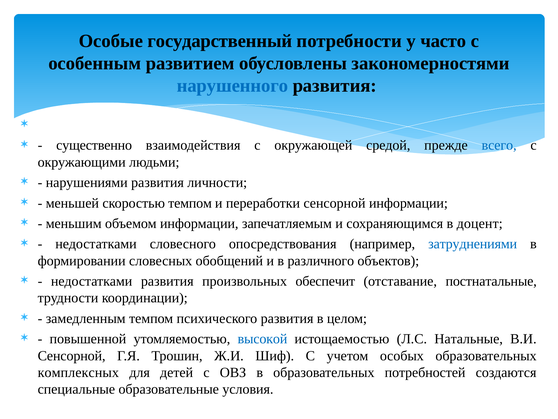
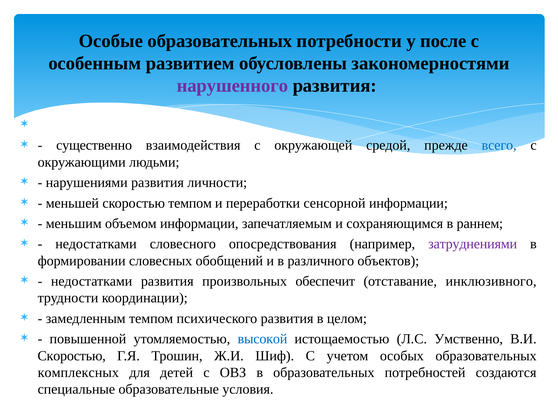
Особые государственный: государственный -> образовательных
часто: часто -> после
нарушенного colour: blue -> purple
доцент: доцент -> раннем
затруднениями colour: blue -> purple
постнатальные: постнатальные -> инклюзивного
Натальные: Натальные -> Умственно
Сенсорной at (72, 355): Сенсорной -> Скоростью
